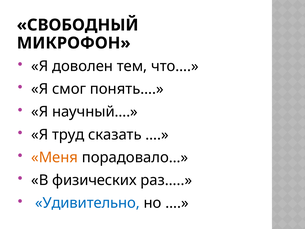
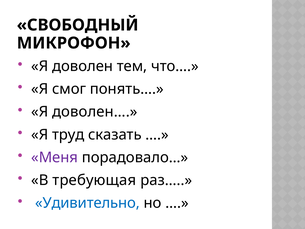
научный…: научный… -> доволен…
Меня colour: orange -> purple
физических: физических -> требующая
